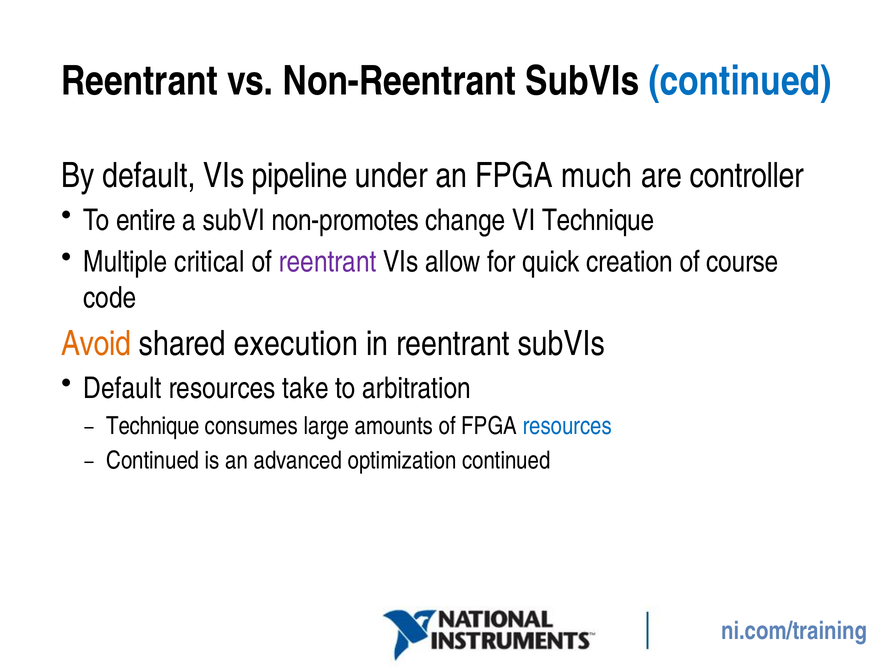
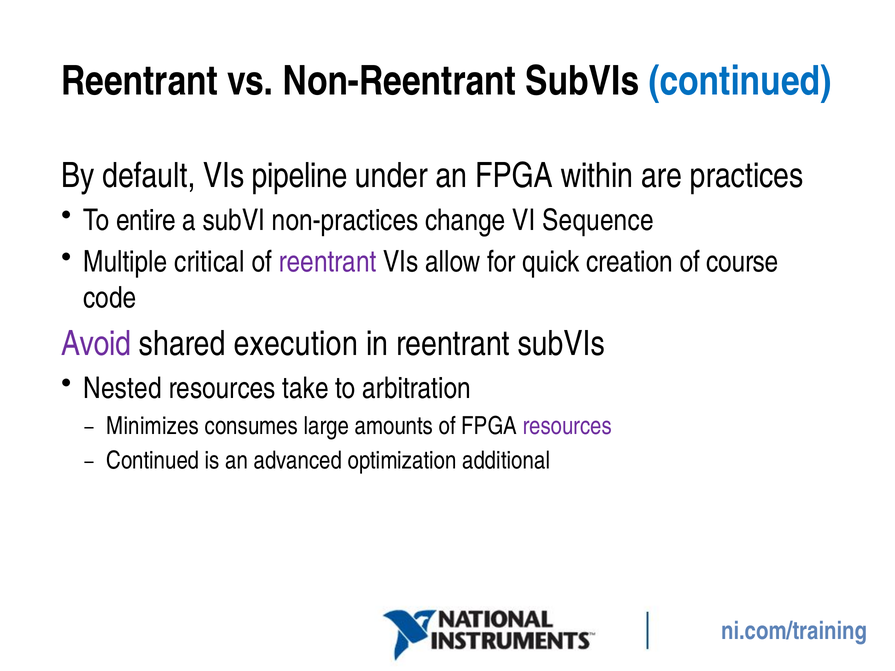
much: much -> within
controller: controller -> practices
non-promotes: non-promotes -> non-practices
VI Technique: Technique -> Sequence
Avoid colour: orange -> purple
Default at (122, 389): Default -> Nested
Technique at (153, 426): Technique -> Minimizes
resources at (567, 426) colour: blue -> purple
optimization continued: continued -> additional
